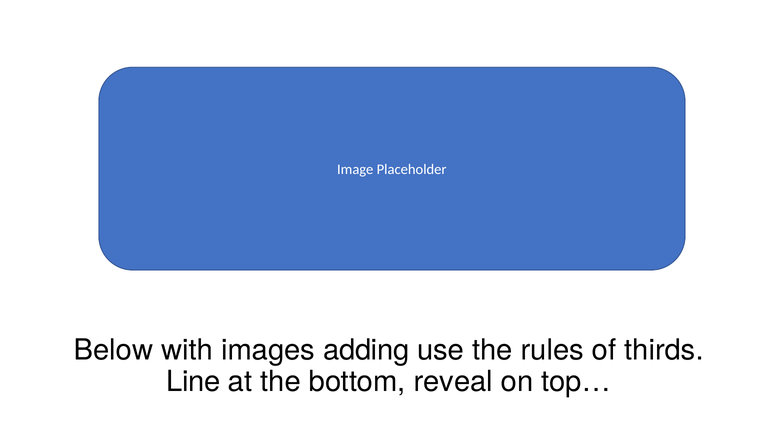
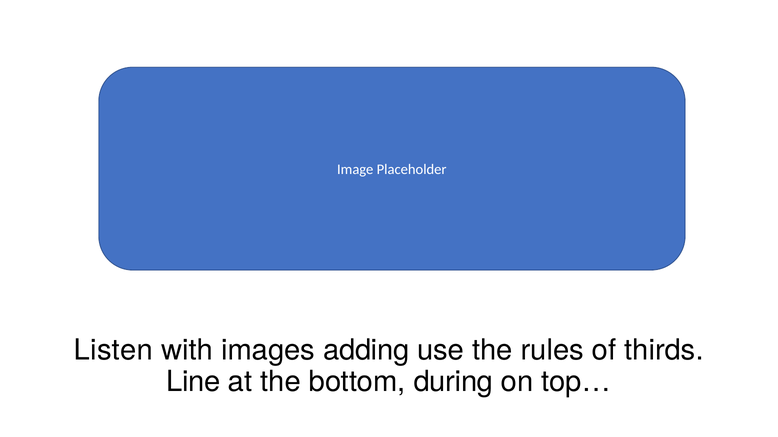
Below: Below -> Listen
reveal: reveal -> during
